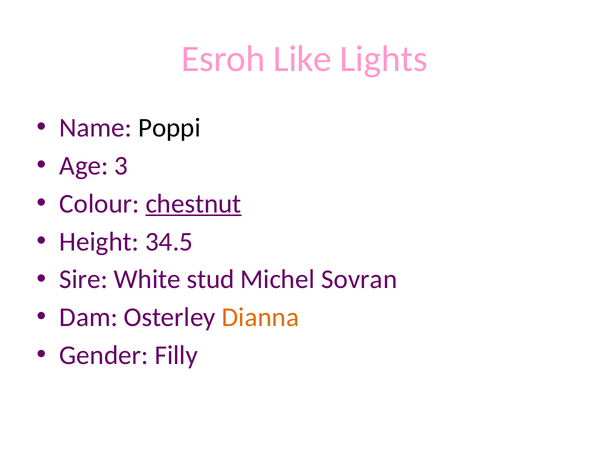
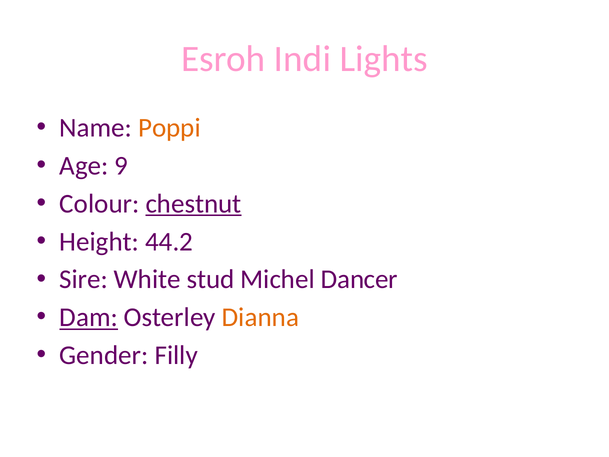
Like: Like -> Indi
Poppi colour: black -> orange
3: 3 -> 9
34.5: 34.5 -> 44.2
Sovran: Sovran -> Dancer
Dam underline: none -> present
